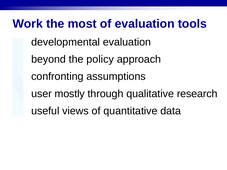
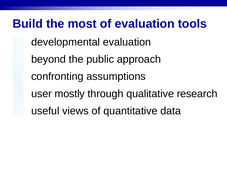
Work: Work -> Build
policy: policy -> public
